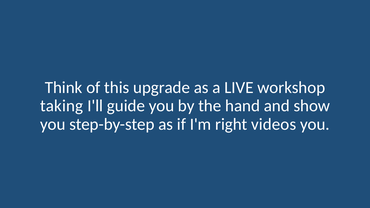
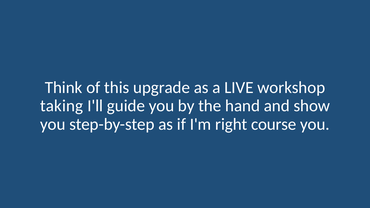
videos: videos -> course
